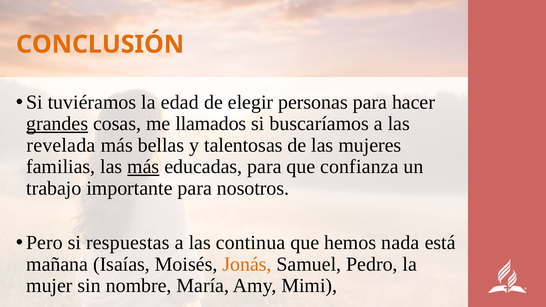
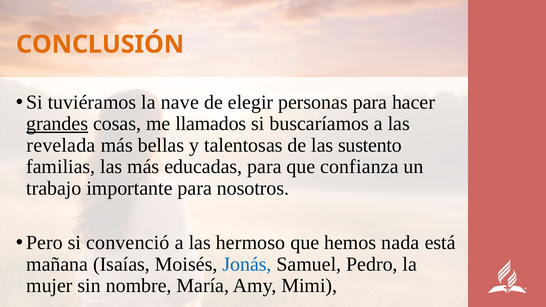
edad: edad -> nave
mujeres: mujeres -> sustento
más at (143, 167) underline: present -> none
respuestas: respuestas -> convenció
continua: continua -> hermoso
Jonás colour: orange -> blue
